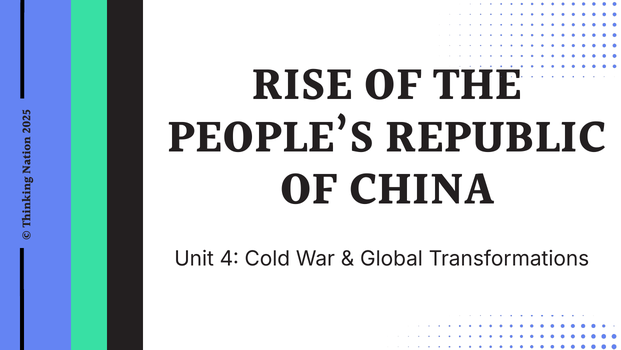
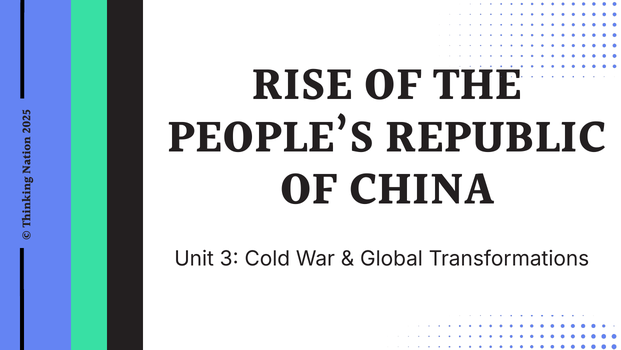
4: 4 -> 3
